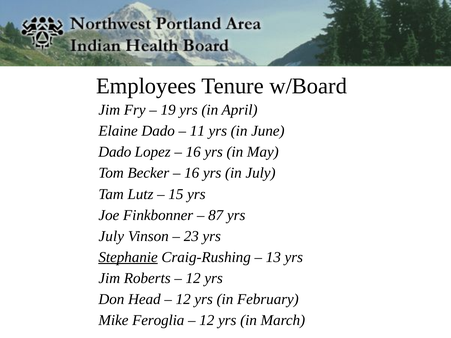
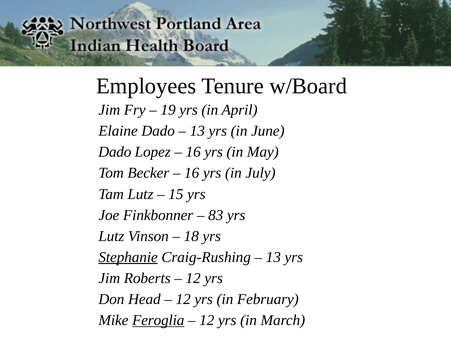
11 at (197, 131): 11 -> 13
87: 87 -> 83
July at (111, 236): July -> Lutz
23: 23 -> 18
Feroglia underline: none -> present
